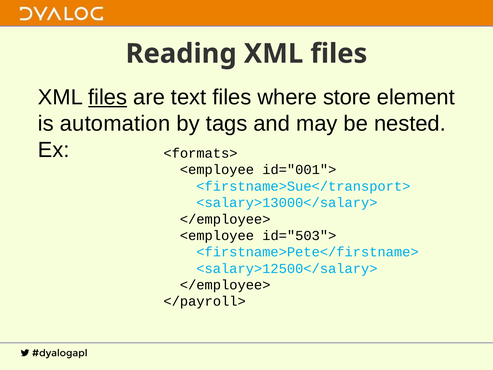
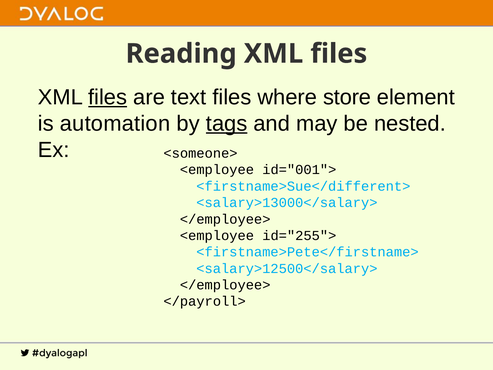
tags underline: none -> present
<formats>: <formats> -> <someone>
<firstname>Sue</transport>: <firstname>Sue</transport> -> <firstname>Sue</different>
id="503">: id="503"> -> id="255">
